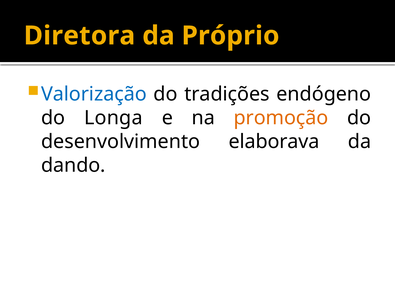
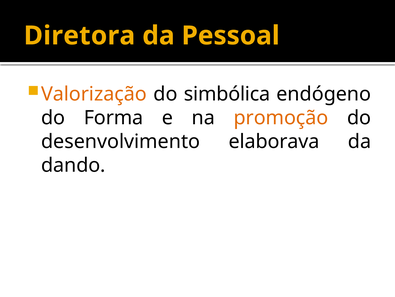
Próprio: Próprio -> Pessoal
Valorização colour: blue -> orange
tradições: tradições -> simbólica
Longa: Longa -> Forma
